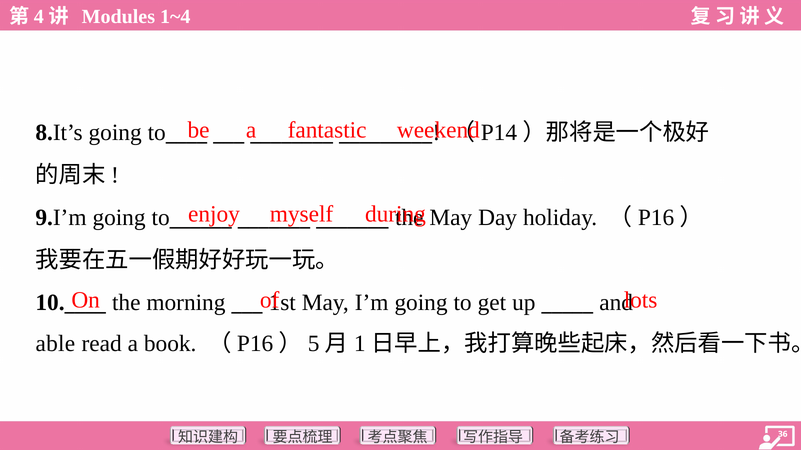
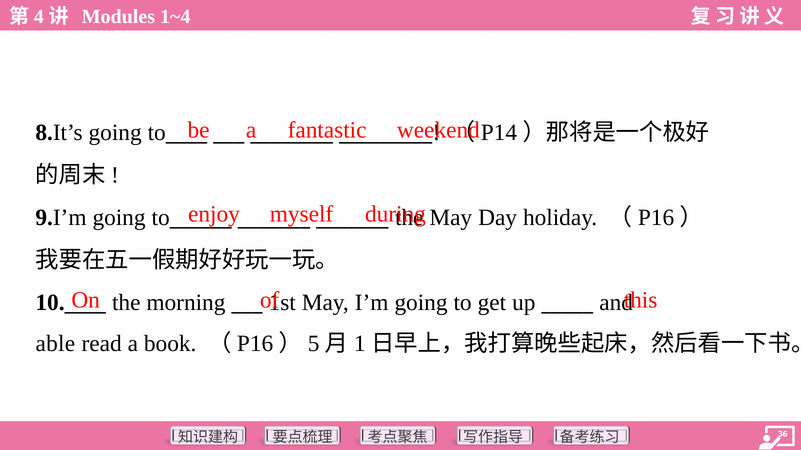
lots: lots -> this
